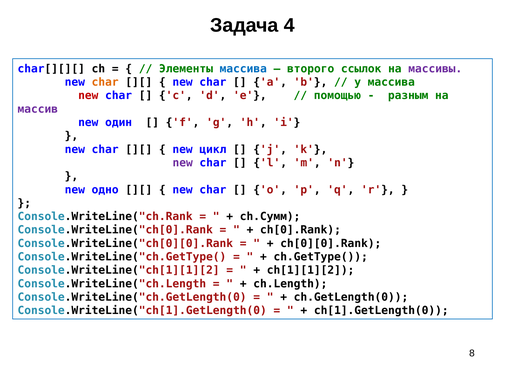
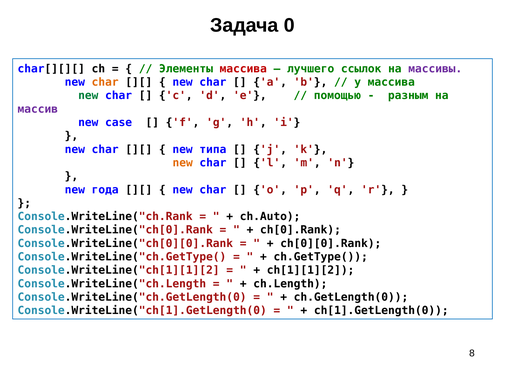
4: 4 -> 0
массива at (243, 69) colour: blue -> red
второго: второго -> лучшего
new at (88, 96) colour: red -> green
один: один -> case
цикл: цикл -> типа
new at (183, 163) colour: purple -> orange
одно: одно -> года
ch.Сумм: ch.Сумм -> ch.Auto
